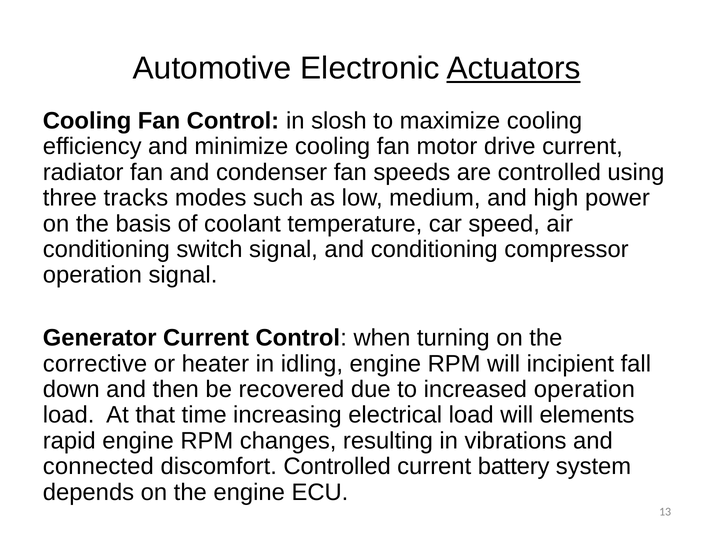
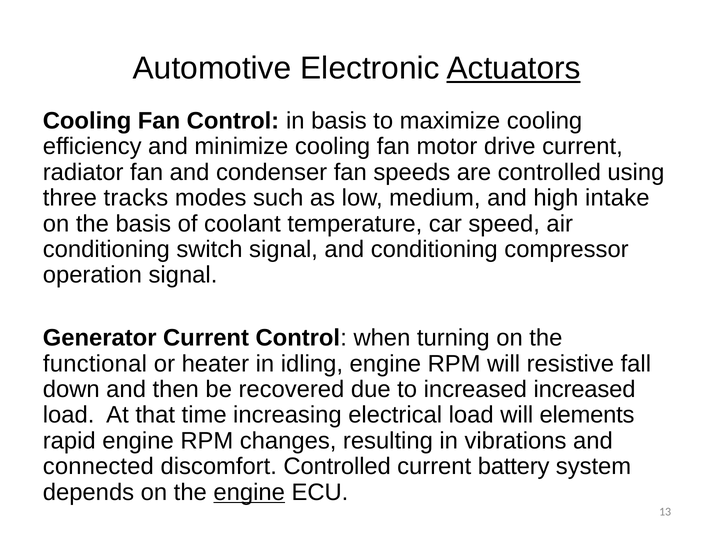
in slosh: slosh -> basis
power: power -> intake
corrective: corrective -> functional
incipient: incipient -> resistive
increased operation: operation -> increased
engine at (249, 492) underline: none -> present
